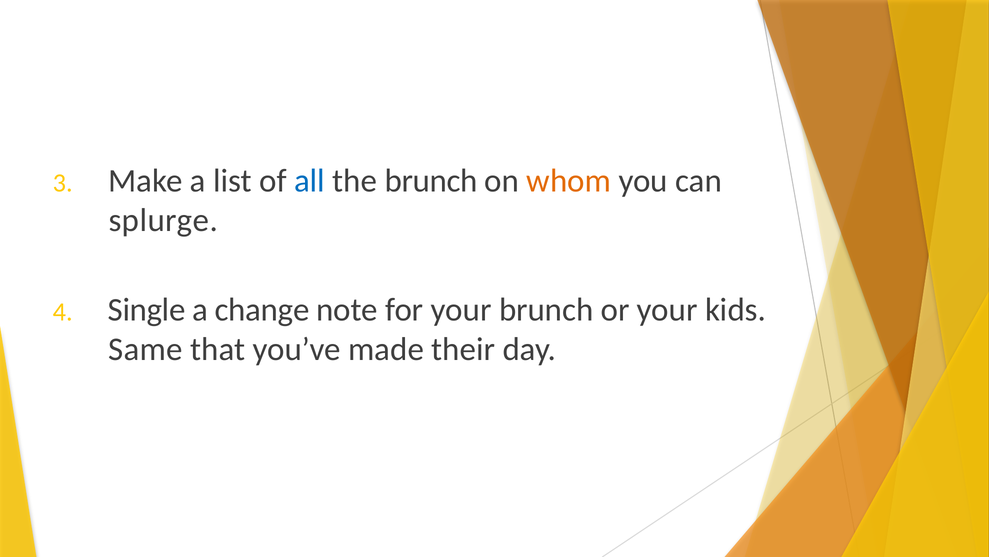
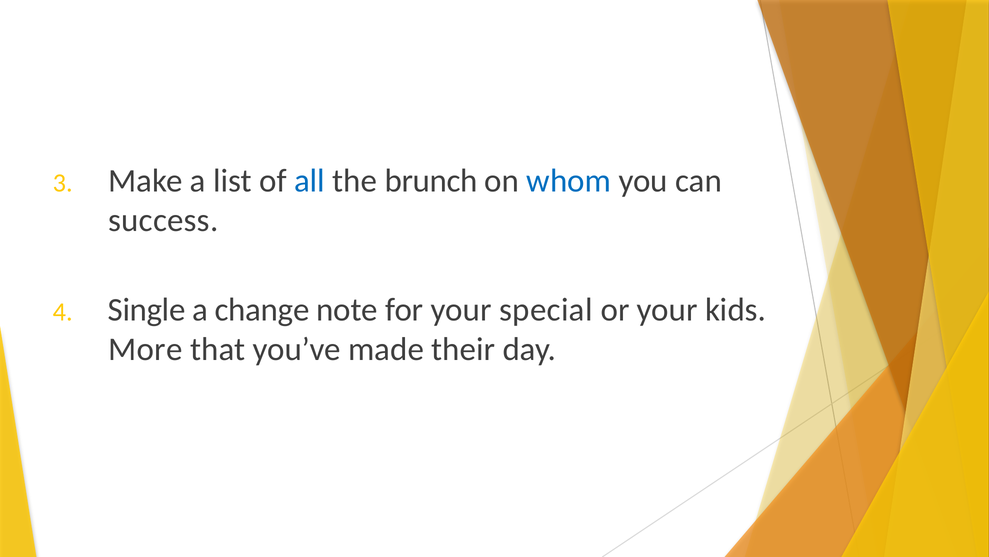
whom colour: orange -> blue
splurge: splurge -> success
your brunch: brunch -> special
Same: Same -> More
